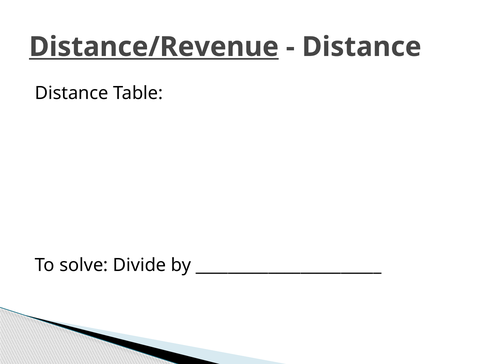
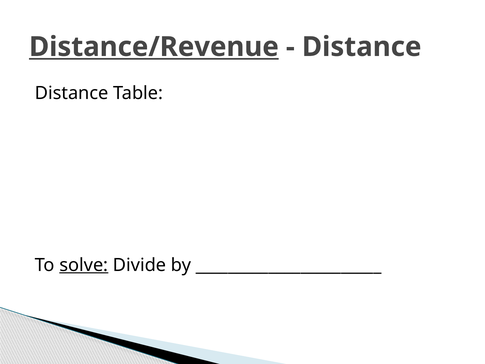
solve underline: none -> present
